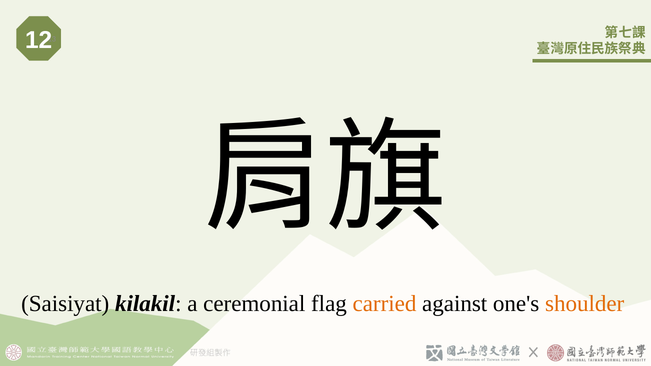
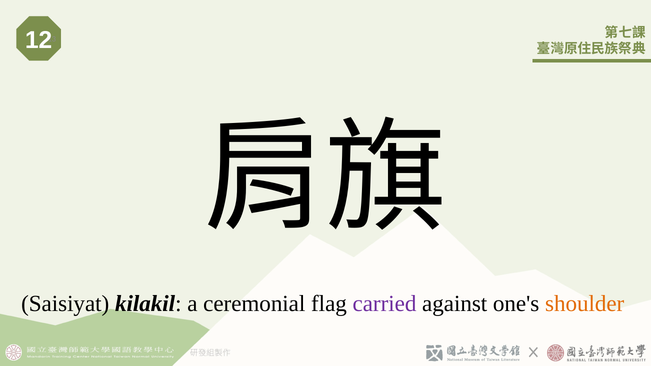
carried colour: orange -> purple
